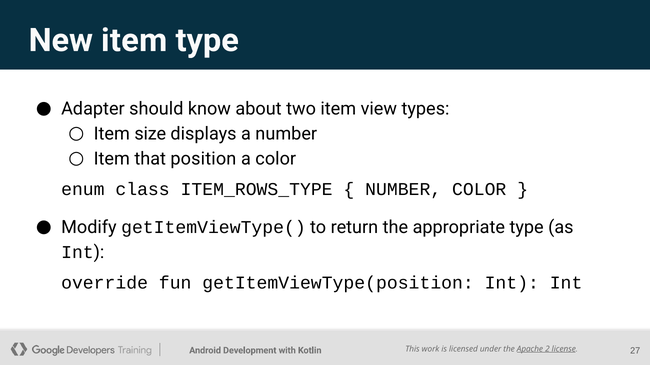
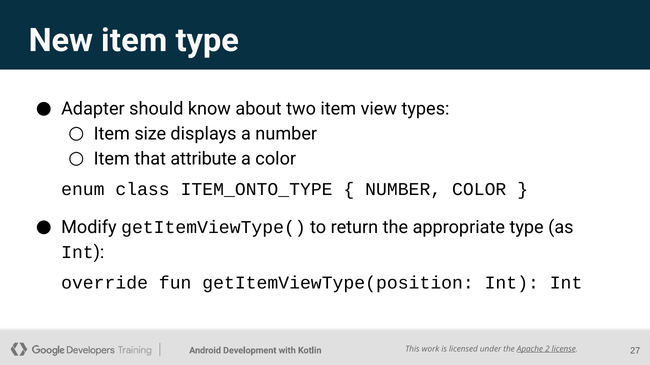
position: position -> attribute
ITEM_ROWS_TYPE: ITEM_ROWS_TYPE -> ITEM_ONTO_TYPE
